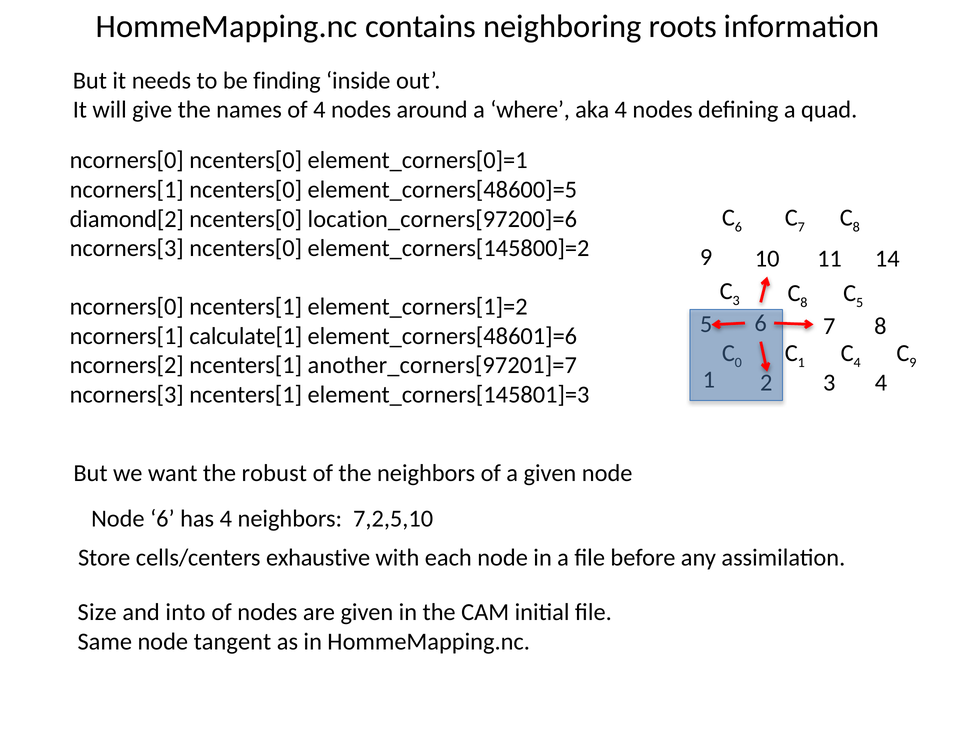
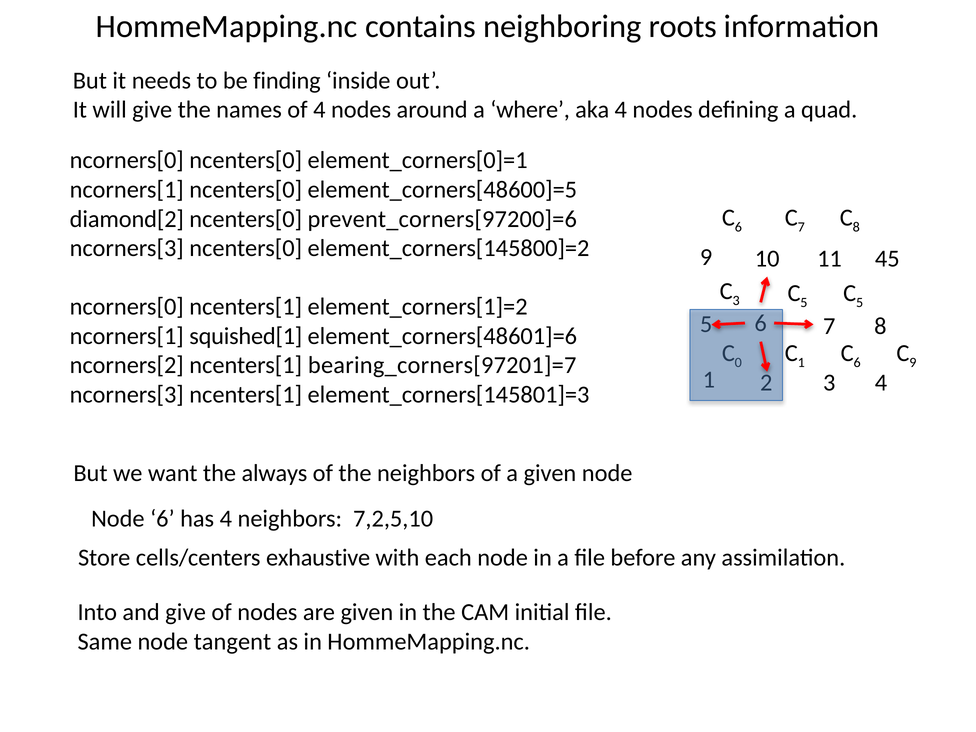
location_corners[97200]=6: location_corners[97200]=6 -> prevent_corners[97200]=6
14: 14 -> 45
8 at (804, 303): 8 -> 5
calculate[1: calculate[1 -> squished[1
4 at (857, 363): 4 -> 6
another_corners[97201]=7: another_corners[97201]=7 -> bearing_corners[97201]=7
robust: robust -> always
Size: Size -> Into
and into: into -> give
